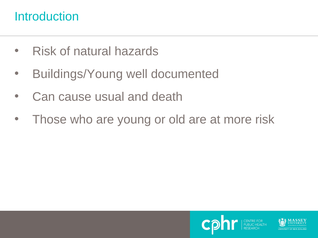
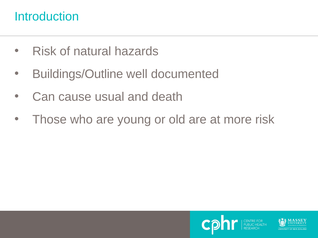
Buildings/Young: Buildings/Young -> Buildings/Outline
